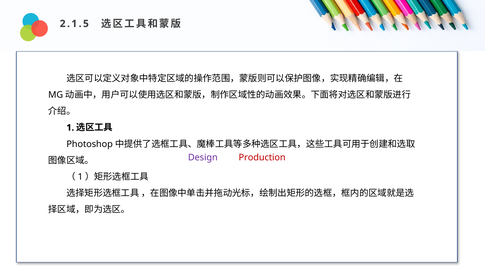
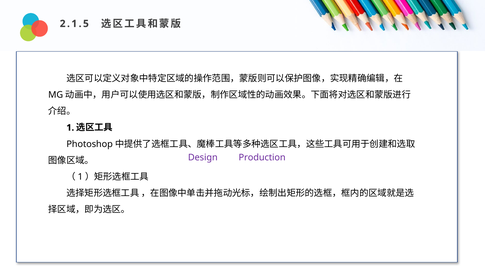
Production colour: red -> purple
